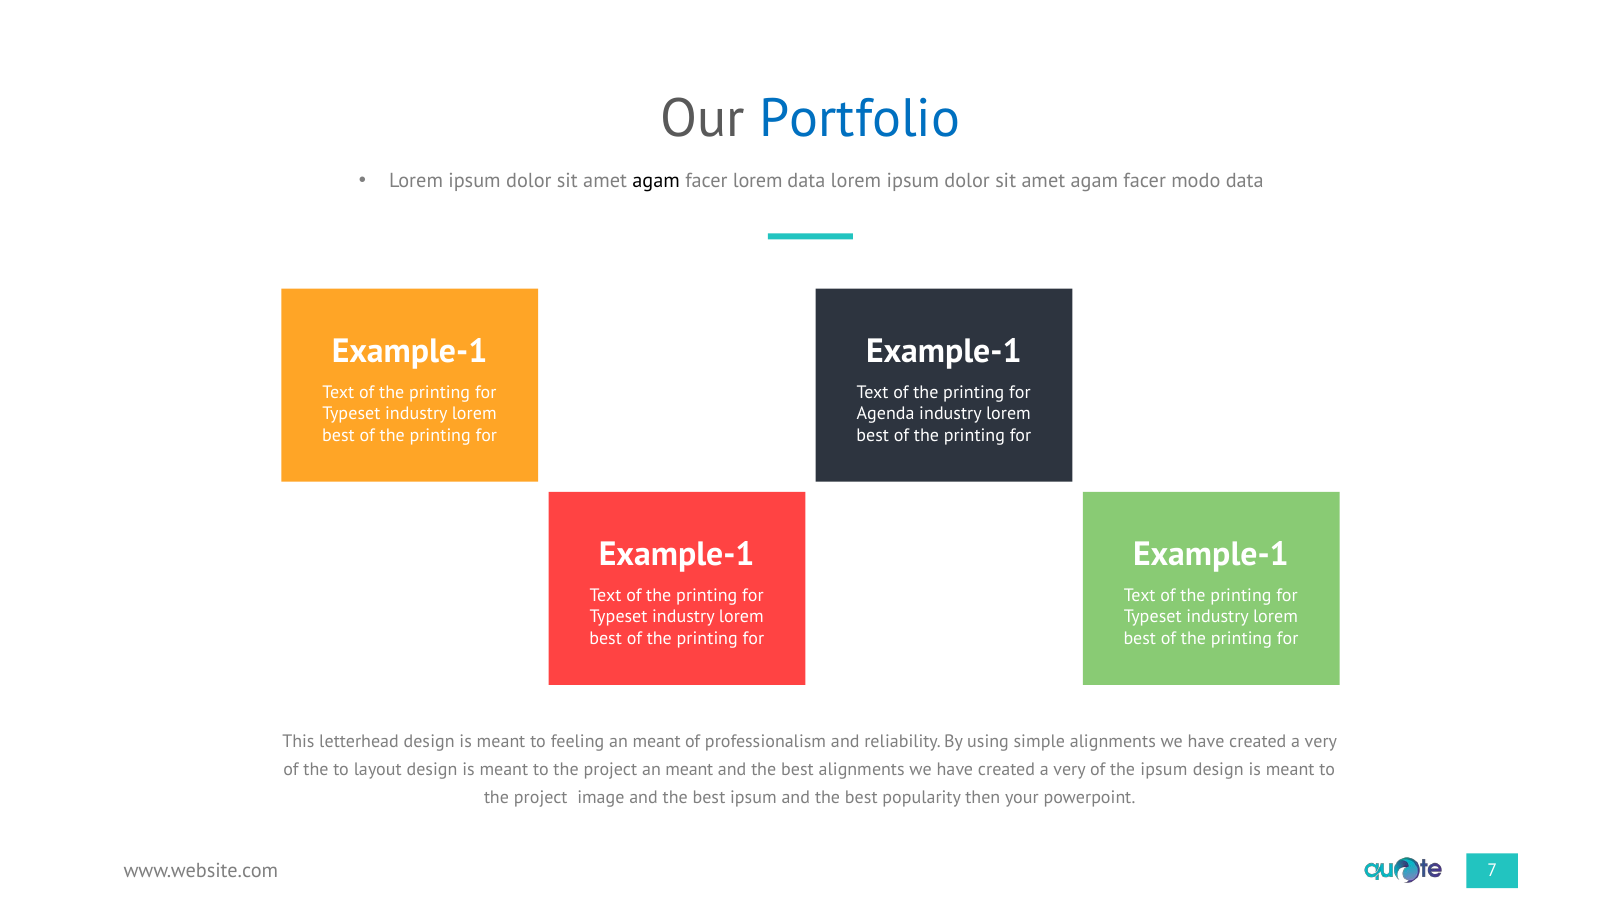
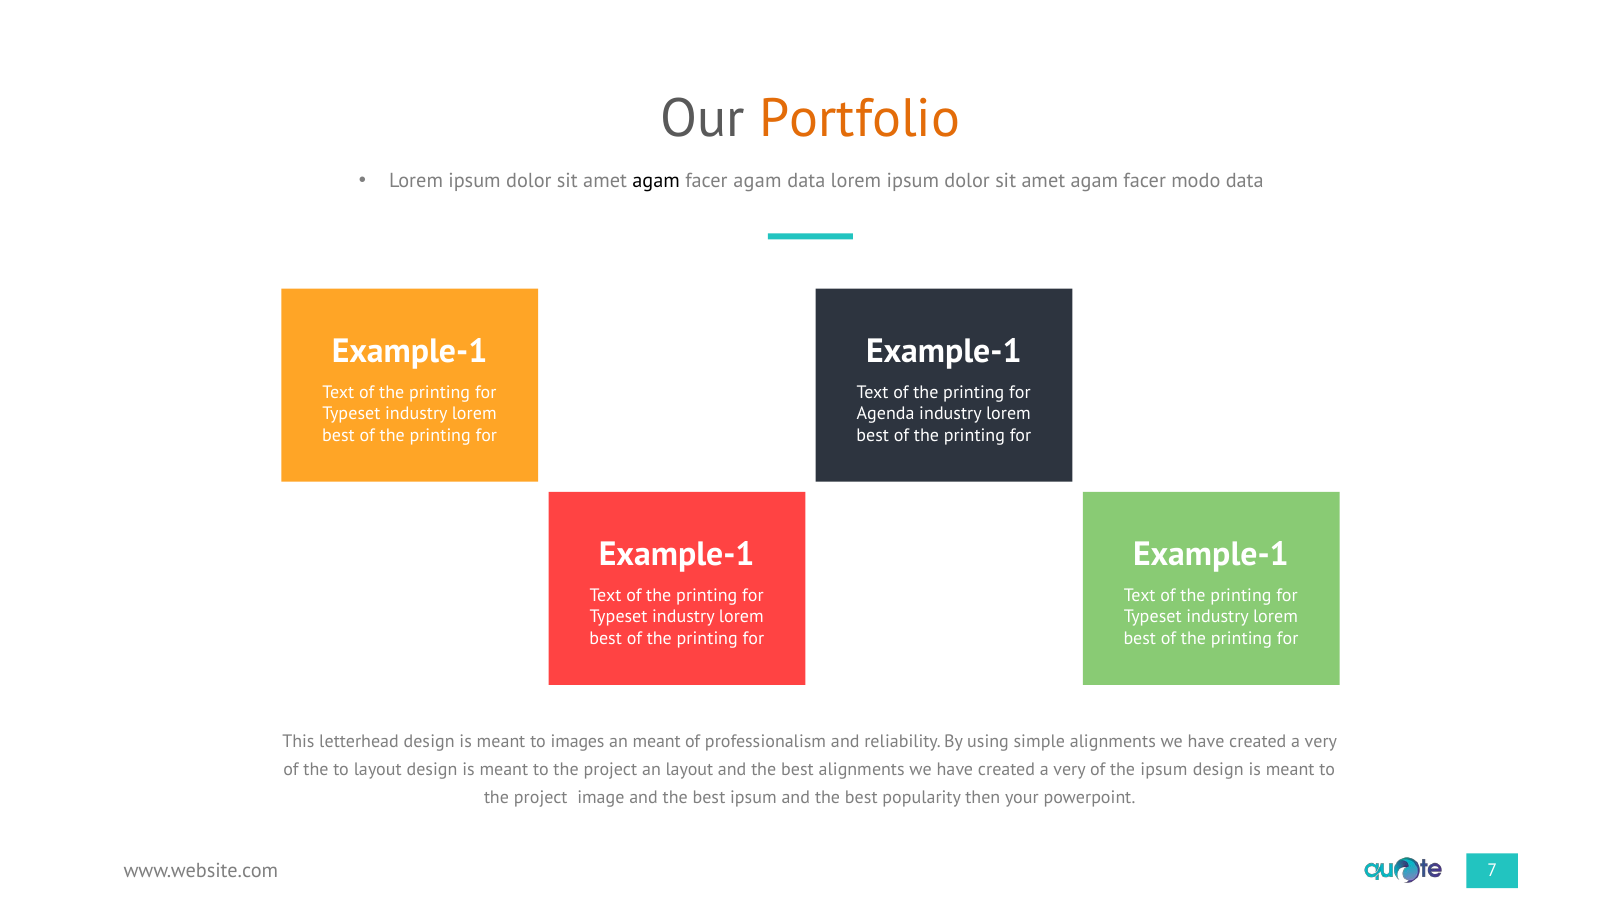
Portfolio colour: blue -> orange
facer lorem: lorem -> agam
feeling: feeling -> images
project an meant: meant -> layout
